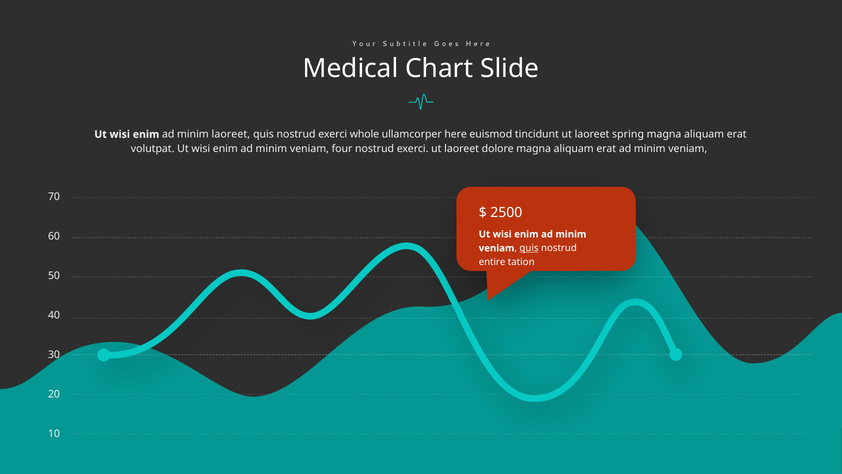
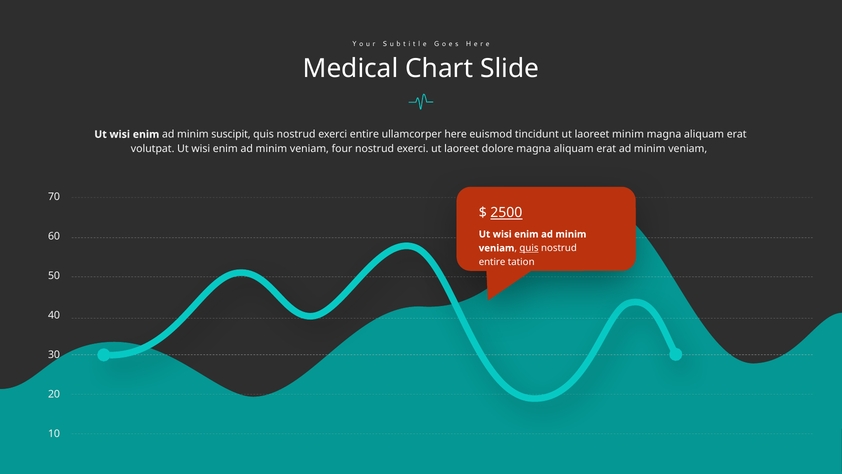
minim laoreet: laoreet -> suscipit
exerci whole: whole -> entire
laoreet spring: spring -> minim
2500 underline: none -> present
